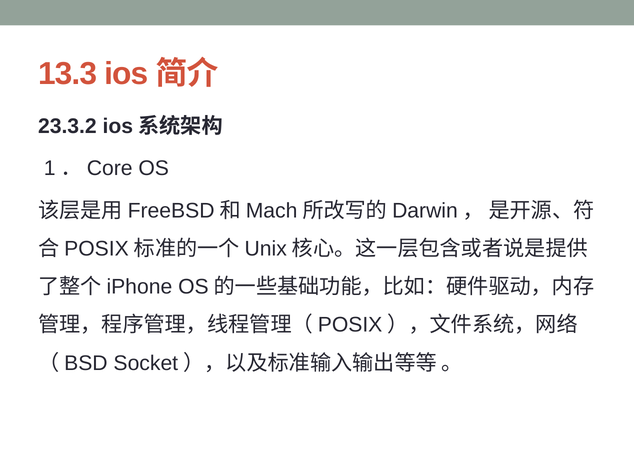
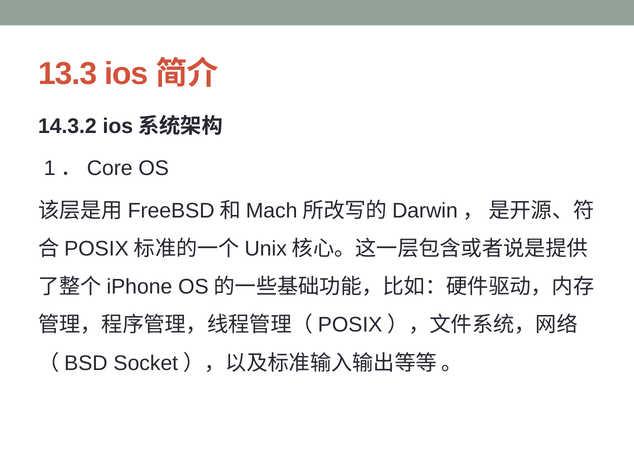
23.3.2: 23.3.2 -> 14.3.2
